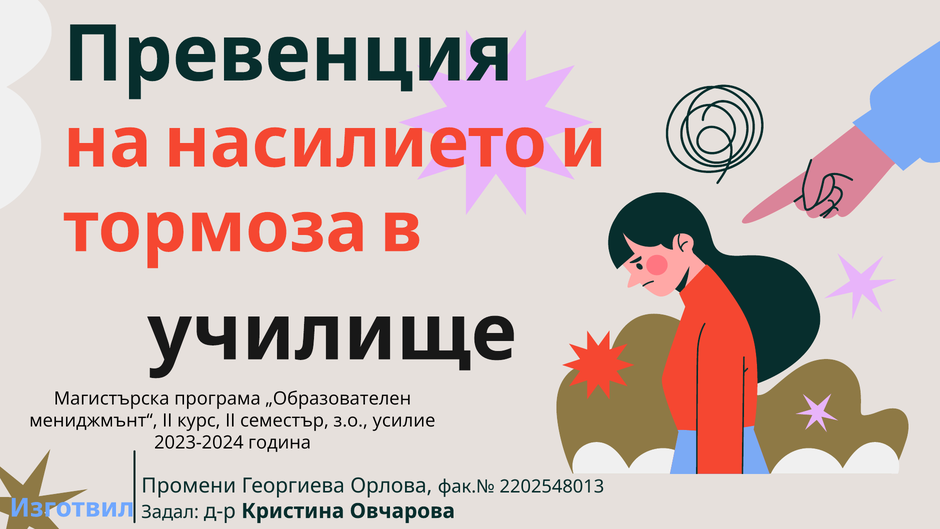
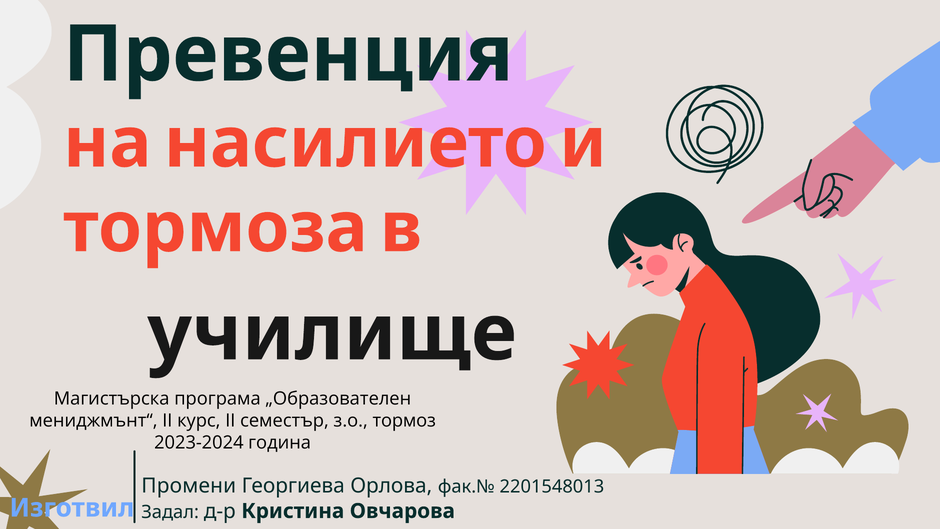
усилие: усилие -> тормоз
2202548013: 2202548013 -> 2201548013
